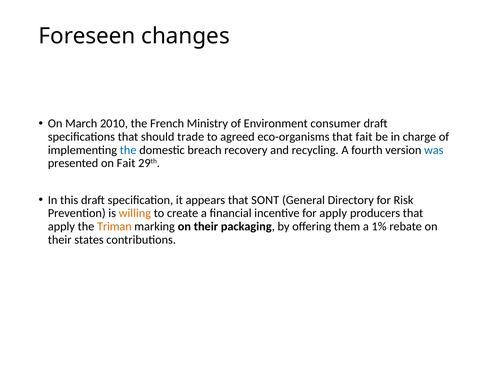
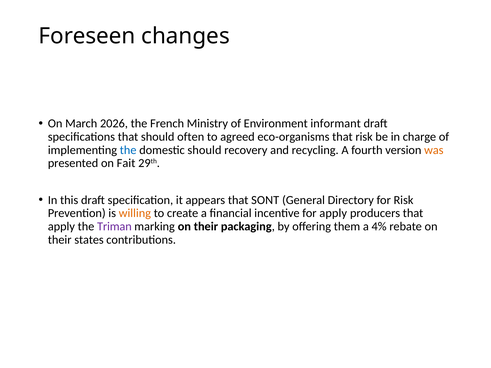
2010: 2010 -> 2026
consumer: consumer -> informant
trade: trade -> often
that fait: fait -> risk
domestic breach: breach -> should
was colour: blue -> orange
Triman colour: orange -> purple
1%: 1% -> 4%
